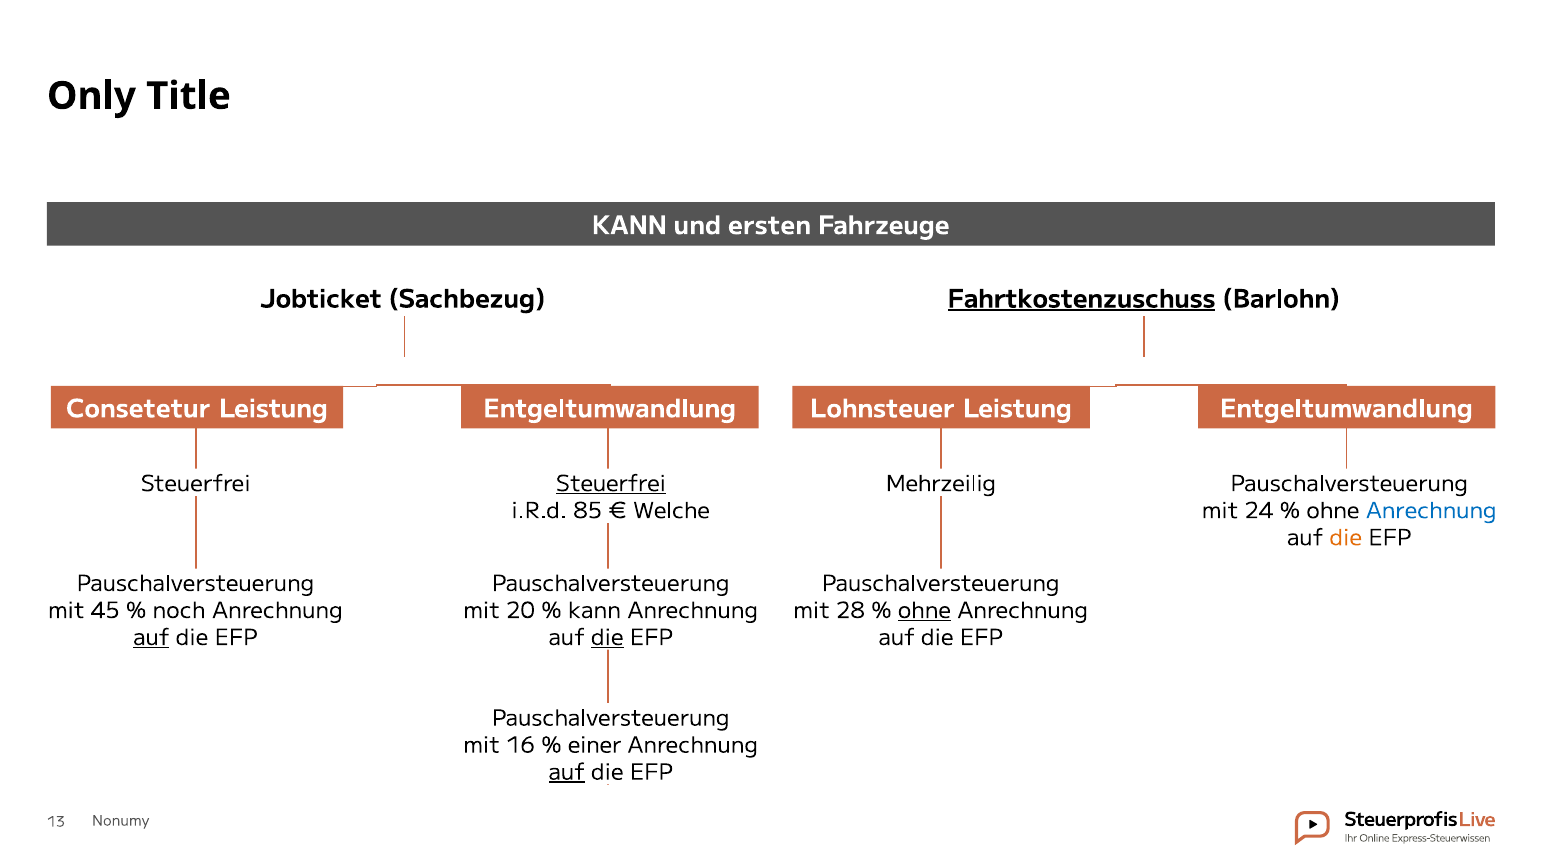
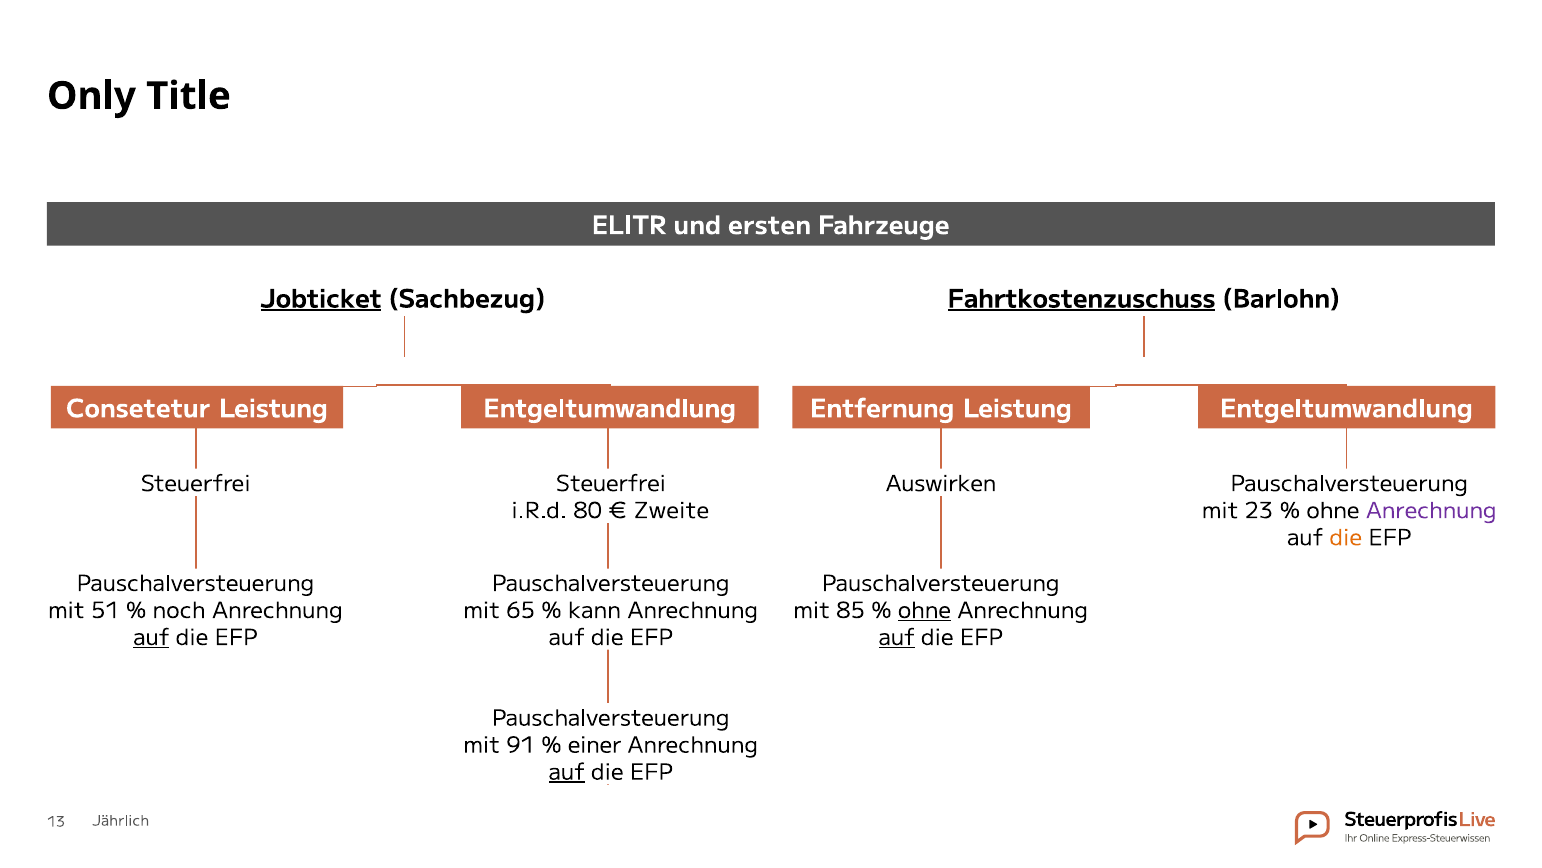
KANN at (629, 226): KANN -> ELITR
Jobticket underline: none -> present
Lohnsteuer: Lohnsteuer -> Entfernung
Steuerfrei at (611, 483) underline: present -> none
Mehrzeilig: Mehrzeilig -> Auswirken
85: 85 -> 80
Welche: Welche -> Zweite
24: 24 -> 23
Anrechnung at (1431, 510) colour: blue -> purple
45: 45 -> 51
20: 20 -> 65
28: 28 -> 85
die at (607, 637) underline: present -> none
auf at (897, 637) underline: none -> present
16: 16 -> 91
Nonumy: Nonumy -> Jährlich
